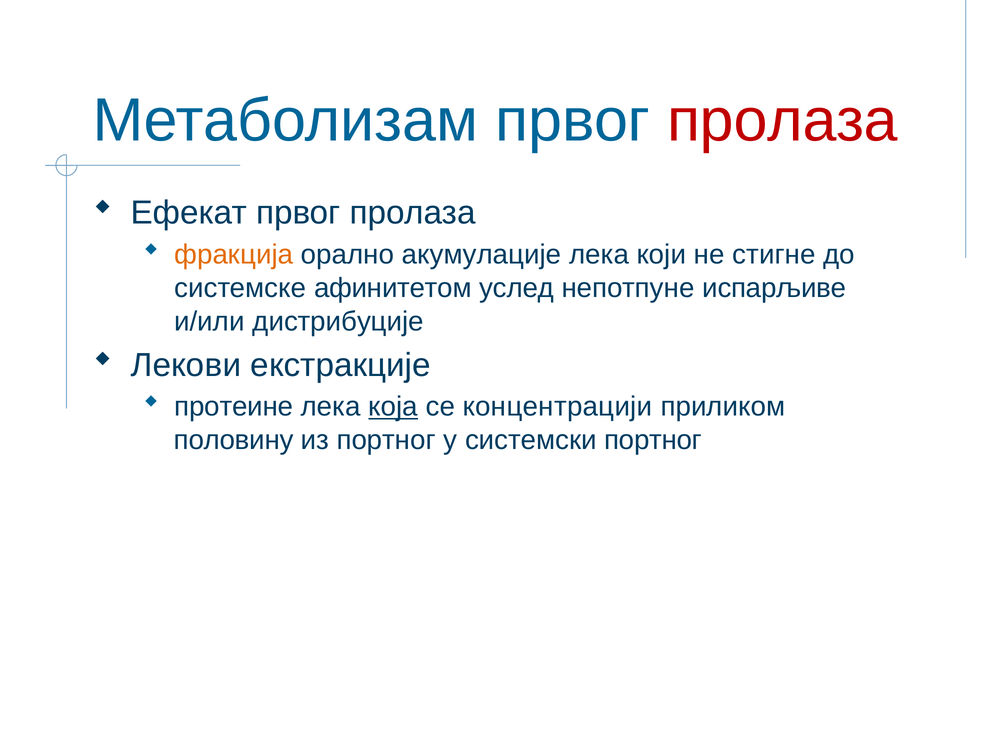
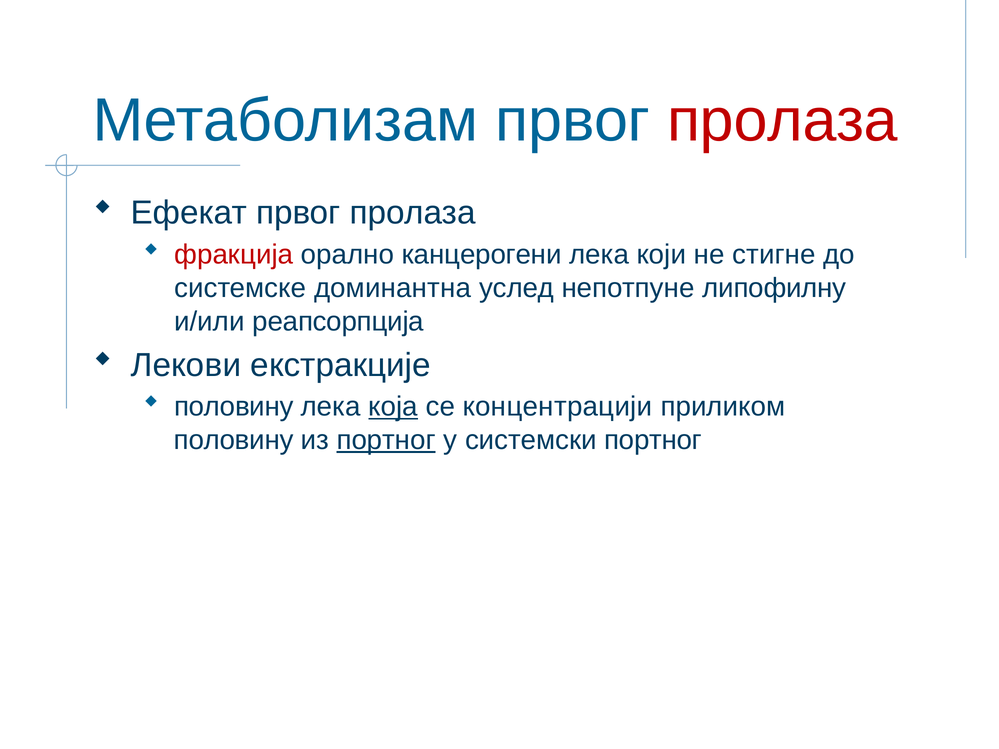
фракција colour: orange -> red
акумулације: акумулације -> канцерогени
афинитетом: афинитетом -> доминантна
испарљиве: испарљиве -> липофилну
дистрибуције: дистрибуције -> реапсорпција
протеине at (234, 407): протеине -> половину
портног at (386, 440) underline: none -> present
